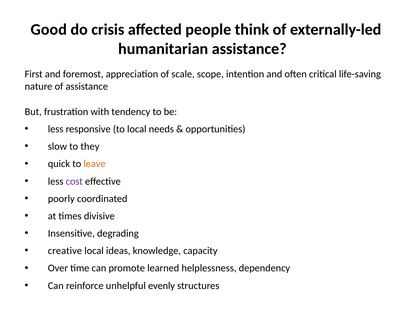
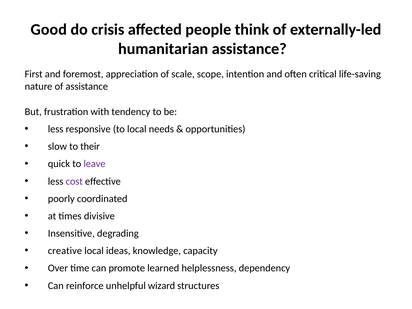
they: they -> their
leave colour: orange -> purple
evenly: evenly -> wizard
